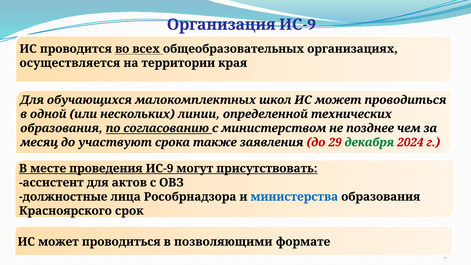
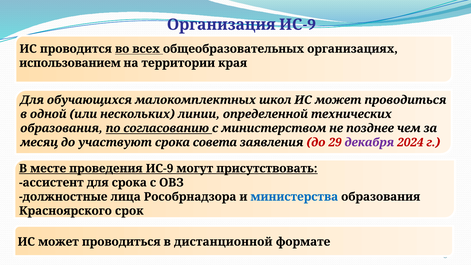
осуществляется: осуществляется -> использованием
также: также -> совета
декабря colour: green -> purple
для актов: актов -> срока
позволяющими: позволяющими -> дистанционной
